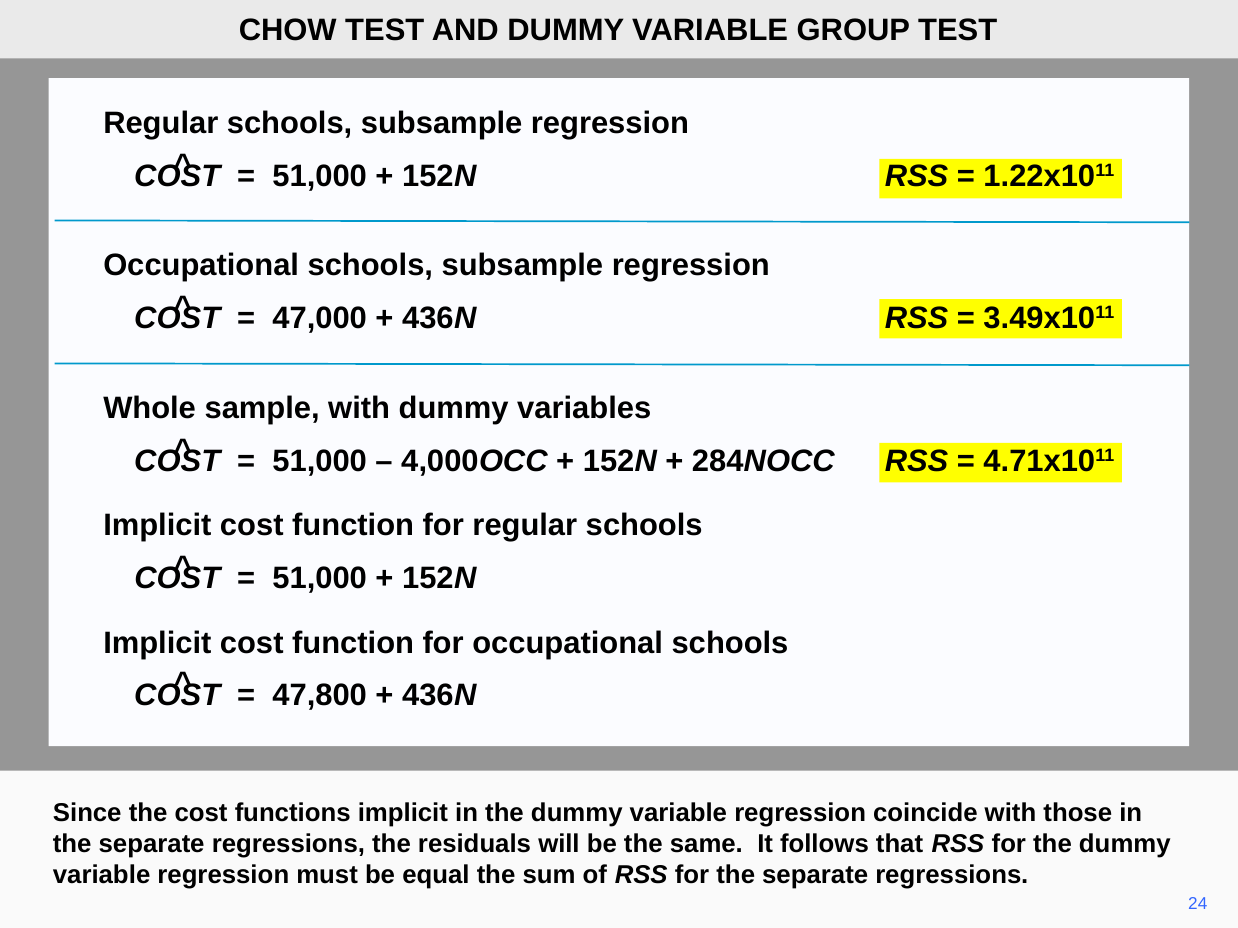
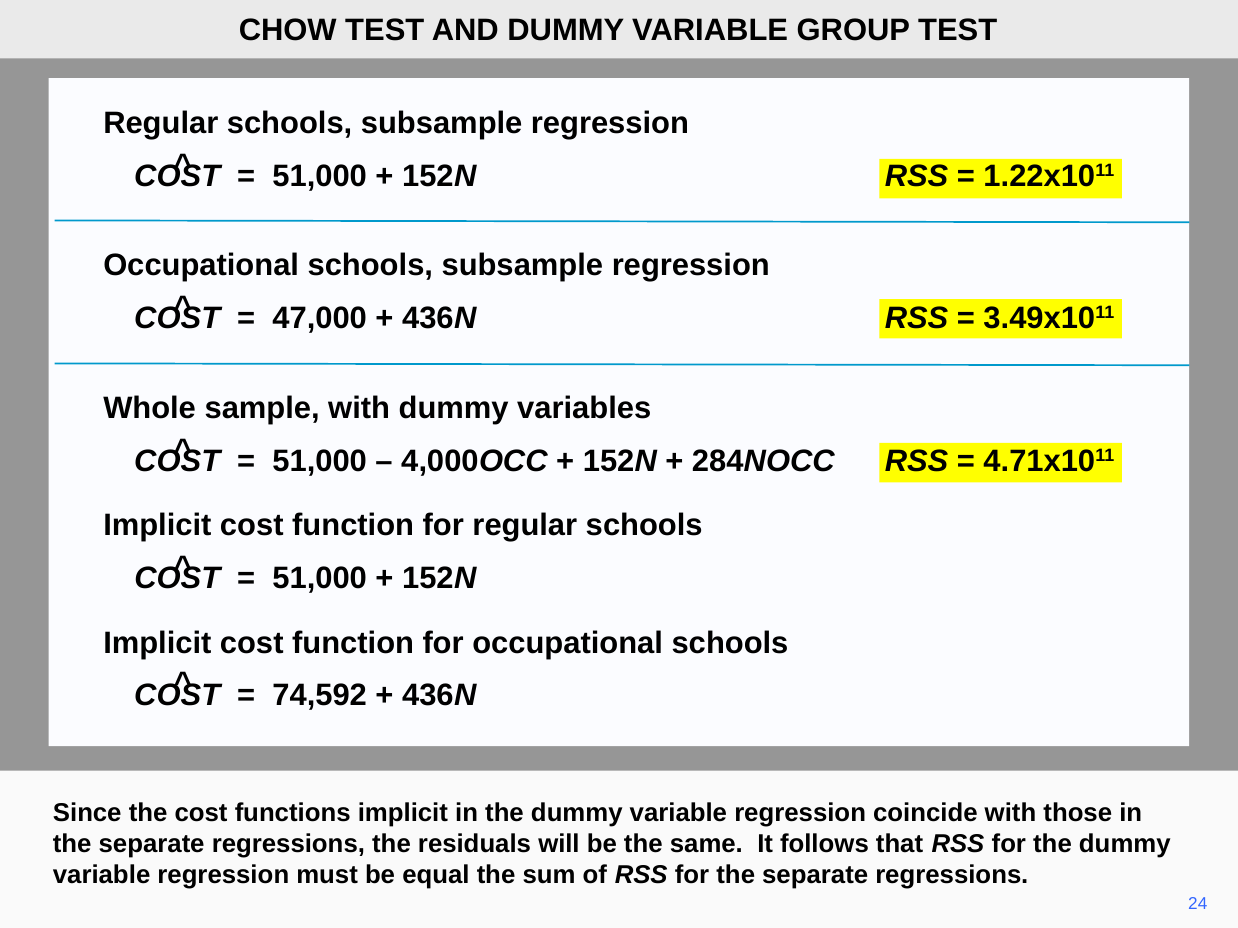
47,800: 47,800 -> 74,592
